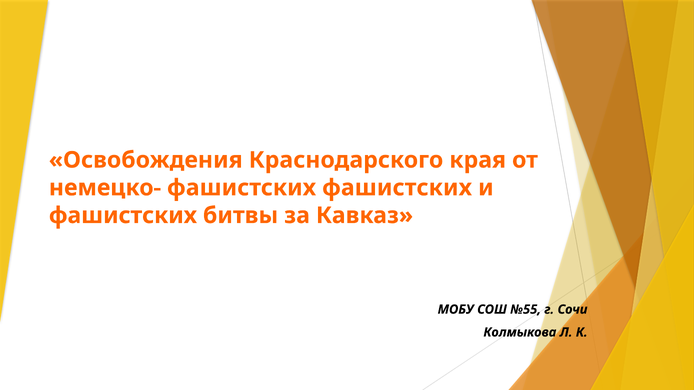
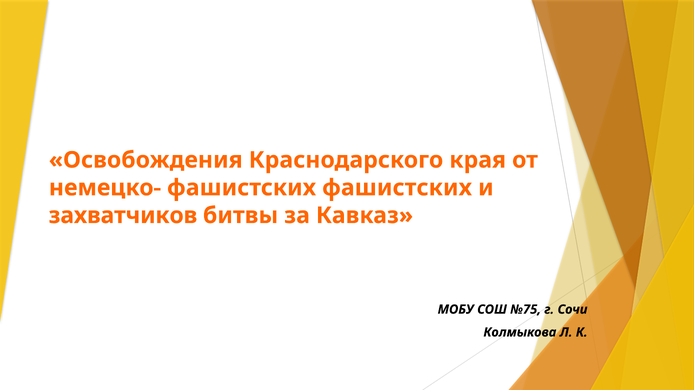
фашистских at (123, 216): фашистских -> захватчиков
№55: №55 -> №75
